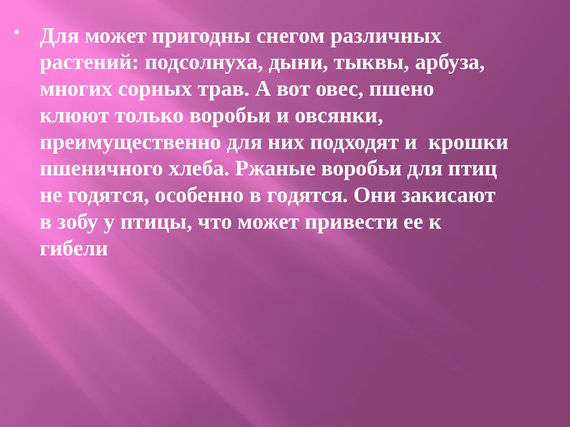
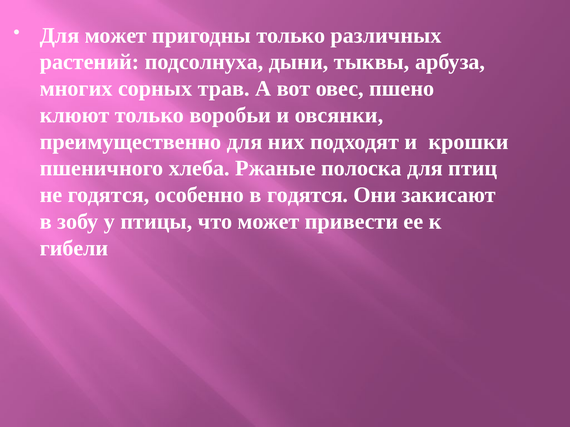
пригодны снегом: снегом -> только
Ржаные воробьи: воробьи -> полоска
